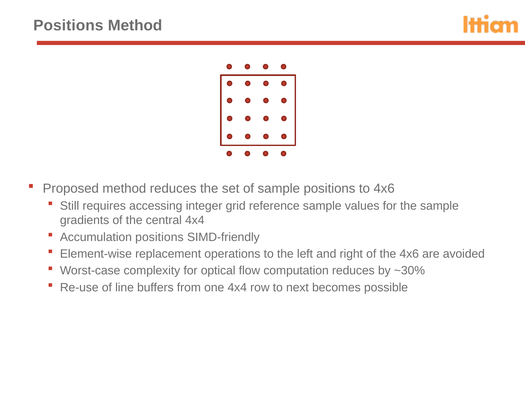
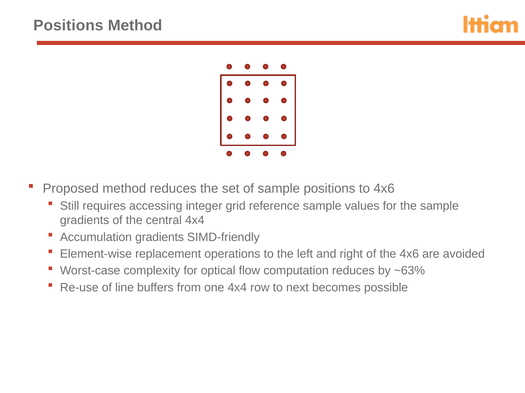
Accumulation positions: positions -> gradients
~30%: ~30% -> ~63%
